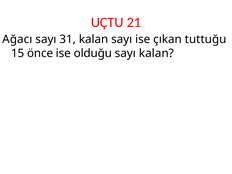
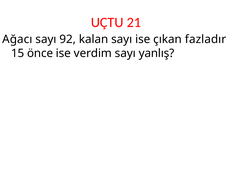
31: 31 -> 92
tuttuğu: tuttuğu -> fazladır
olduğu: olduğu -> verdim
sayı kalan: kalan -> yanlış
